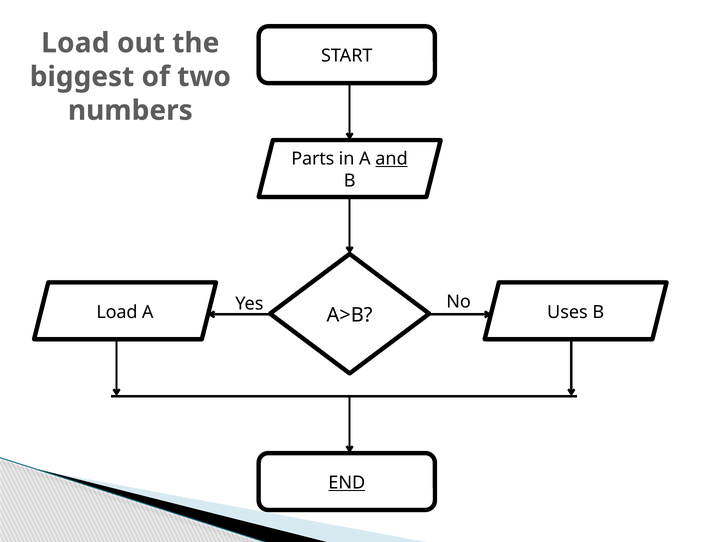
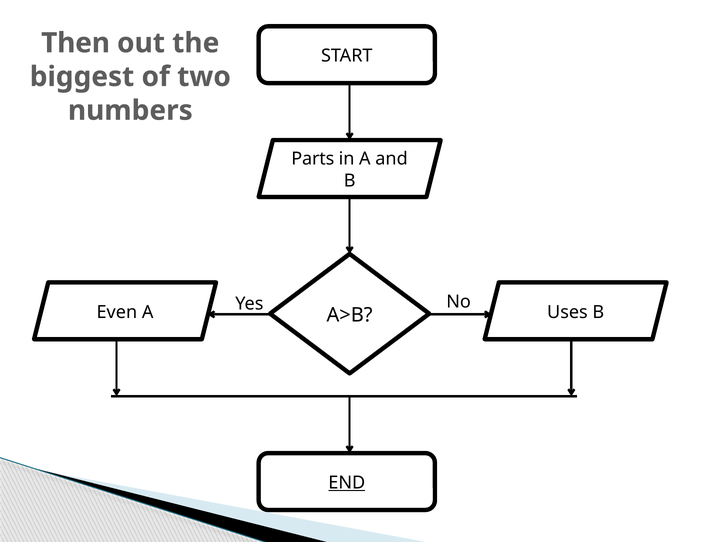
Load at (75, 43): Load -> Then
and underline: present -> none
Load at (117, 312): Load -> Even
